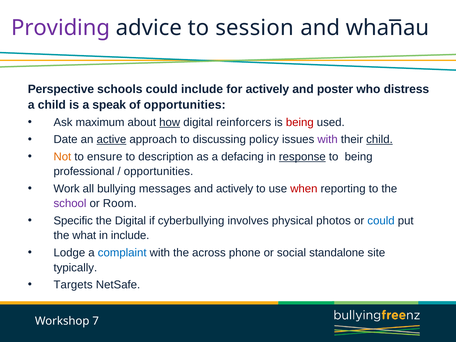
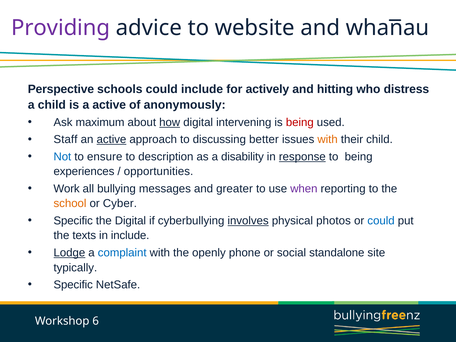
session: session -> website
poster: poster -> hitting
a speak: speak -> active
of opportunities: opportunities -> anonymously
reinforcers: reinforcers -> intervening
Date: Date -> Staff
policy: policy -> better
with at (328, 140) colour: purple -> orange
child at (379, 140) underline: present -> none
Not colour: orange -> blue
defacing: defacing -> disability
professional: professional -> experiences
and actively: actively -> greater
when colour: red -> purple
school colour: purple -> orange
Room: Room -> Cyber
involves underline: none -> present
what: what -> texts
Lodge underline: none -> present
across: across -> openly
Targets at (73, 285): Targets -> Specific
7: 7 -> 6
